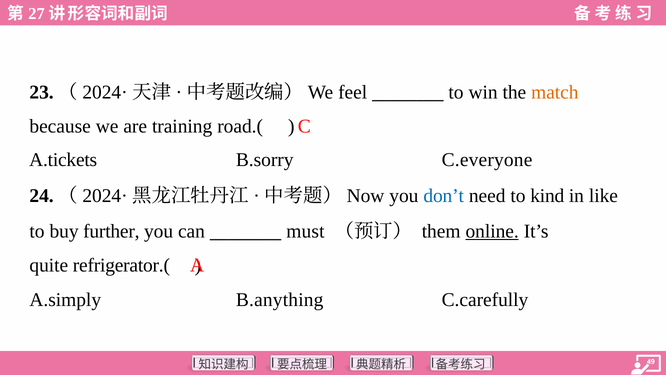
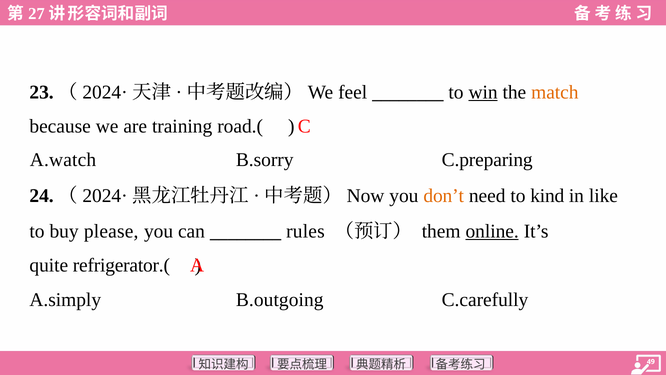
win underline: none -> present
A.tickets: A.tickets -> A.watch
C.everyone: C.everyone -> C.preparing
don’t colour: blue -> orange
further: further -> please
must: must -> rules
B.anything: B.anything -> B.outgoing
